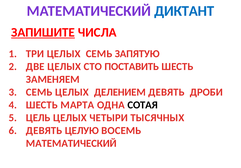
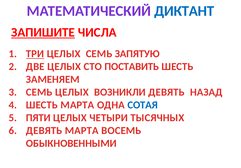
ТРИ underline: none -> present
ДЕЛЕНИЕМ: ДЕЛЕНИЕМ -> ВОЗНИКЛИ
ДРОБИ: ДРОБИ -> НАЗАД
СОТАЯ colour: black -> blue
ЦЕЛЬ: ЦЕЛЬ -> ПЯТИ
ДЕВЯТЬ ЦЕЛУЮ: ЦЕЛУЮ -> МАРТА
МАТЕМАТИЧЕСКИЙ at (71, 143): МАТЕМАТИЧЕСКИЙ -> ОБЫКНОВЕННЫМИ
